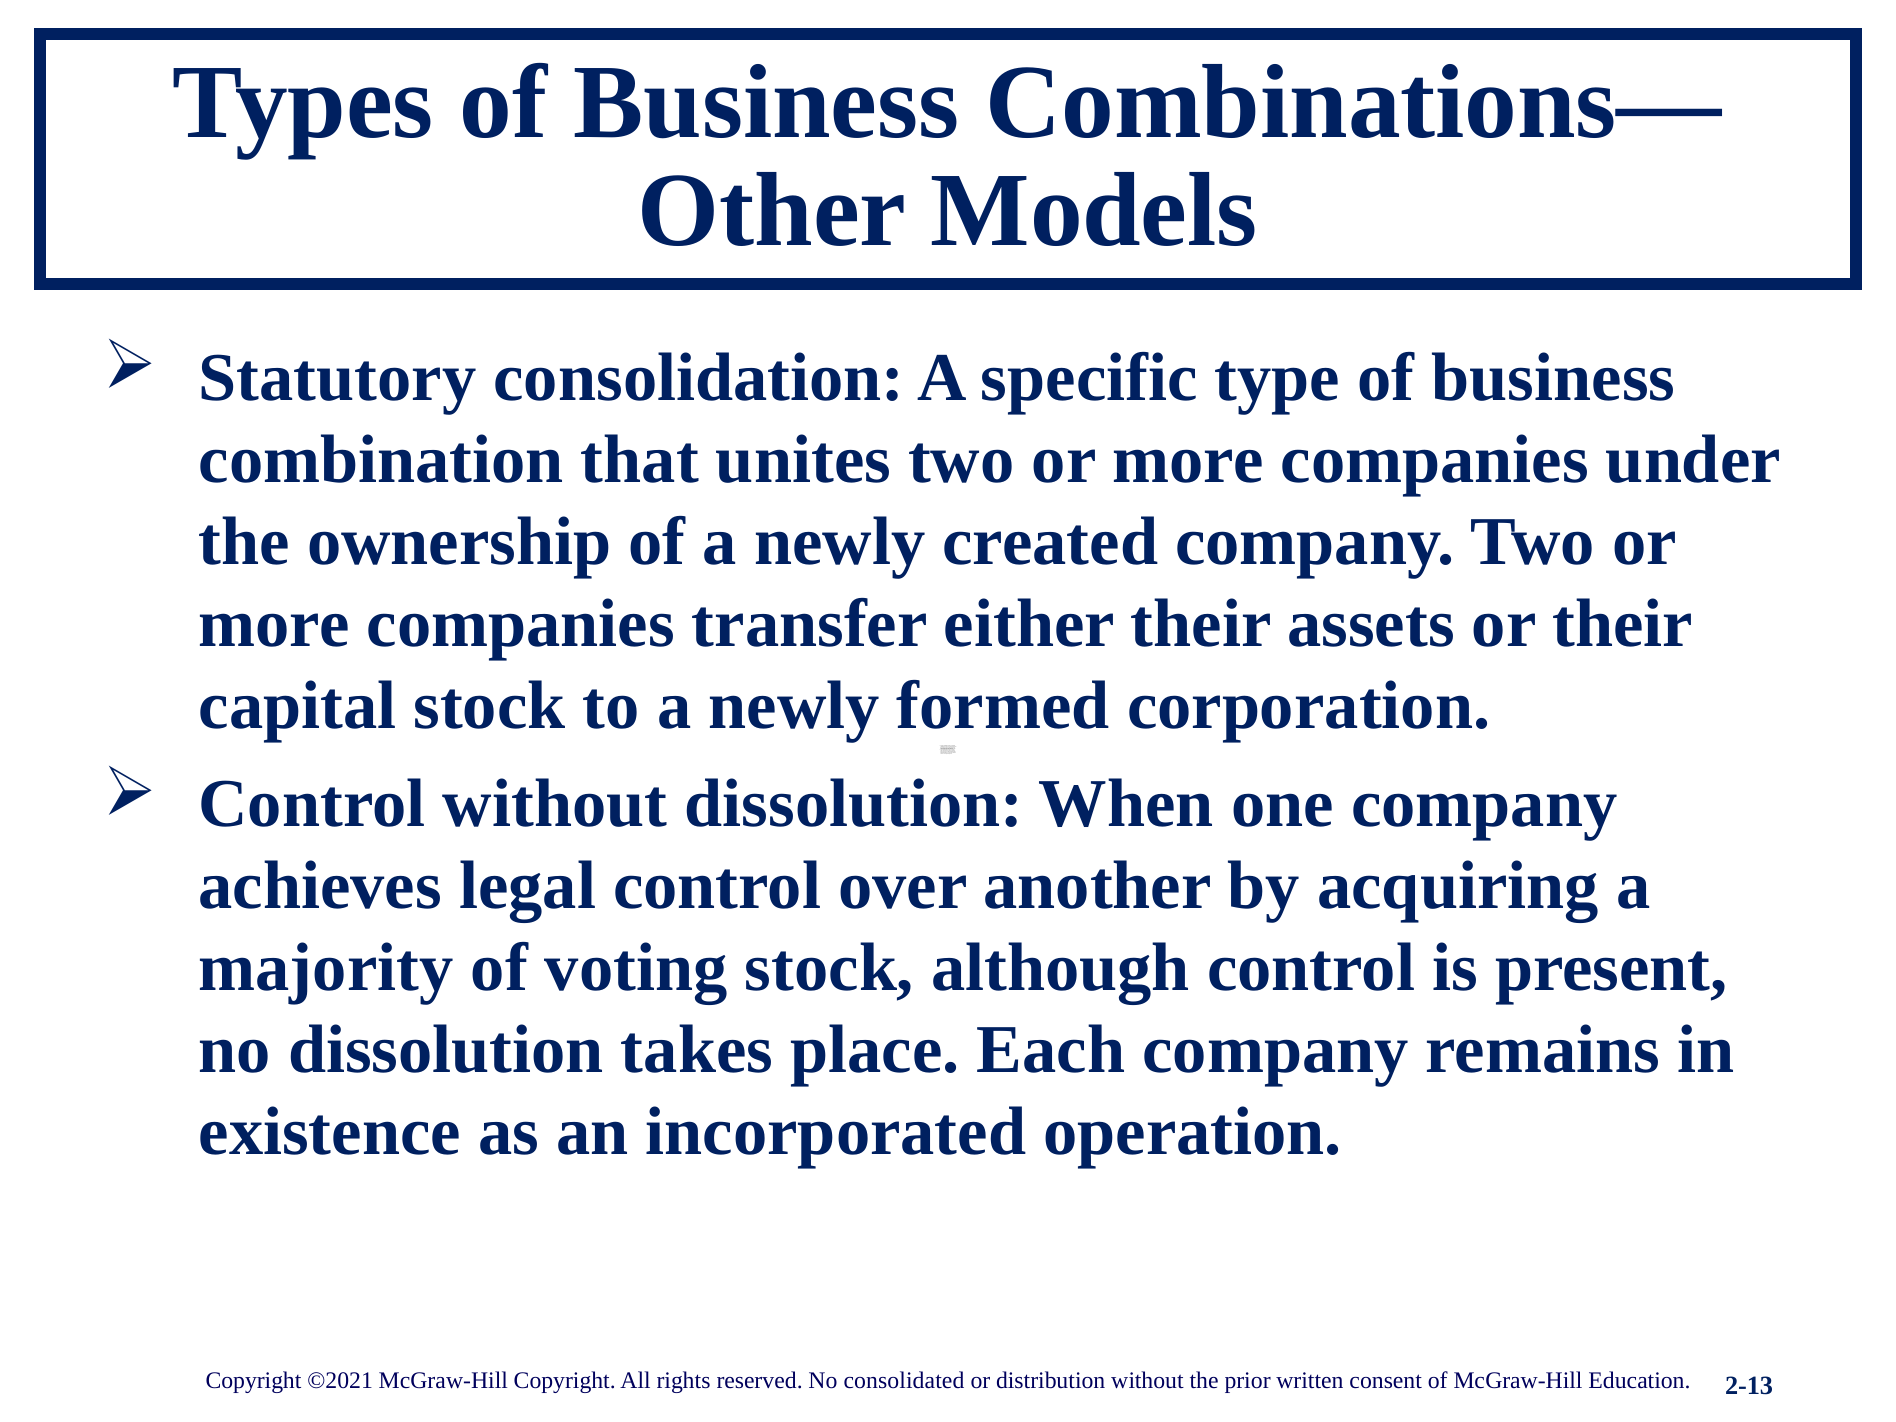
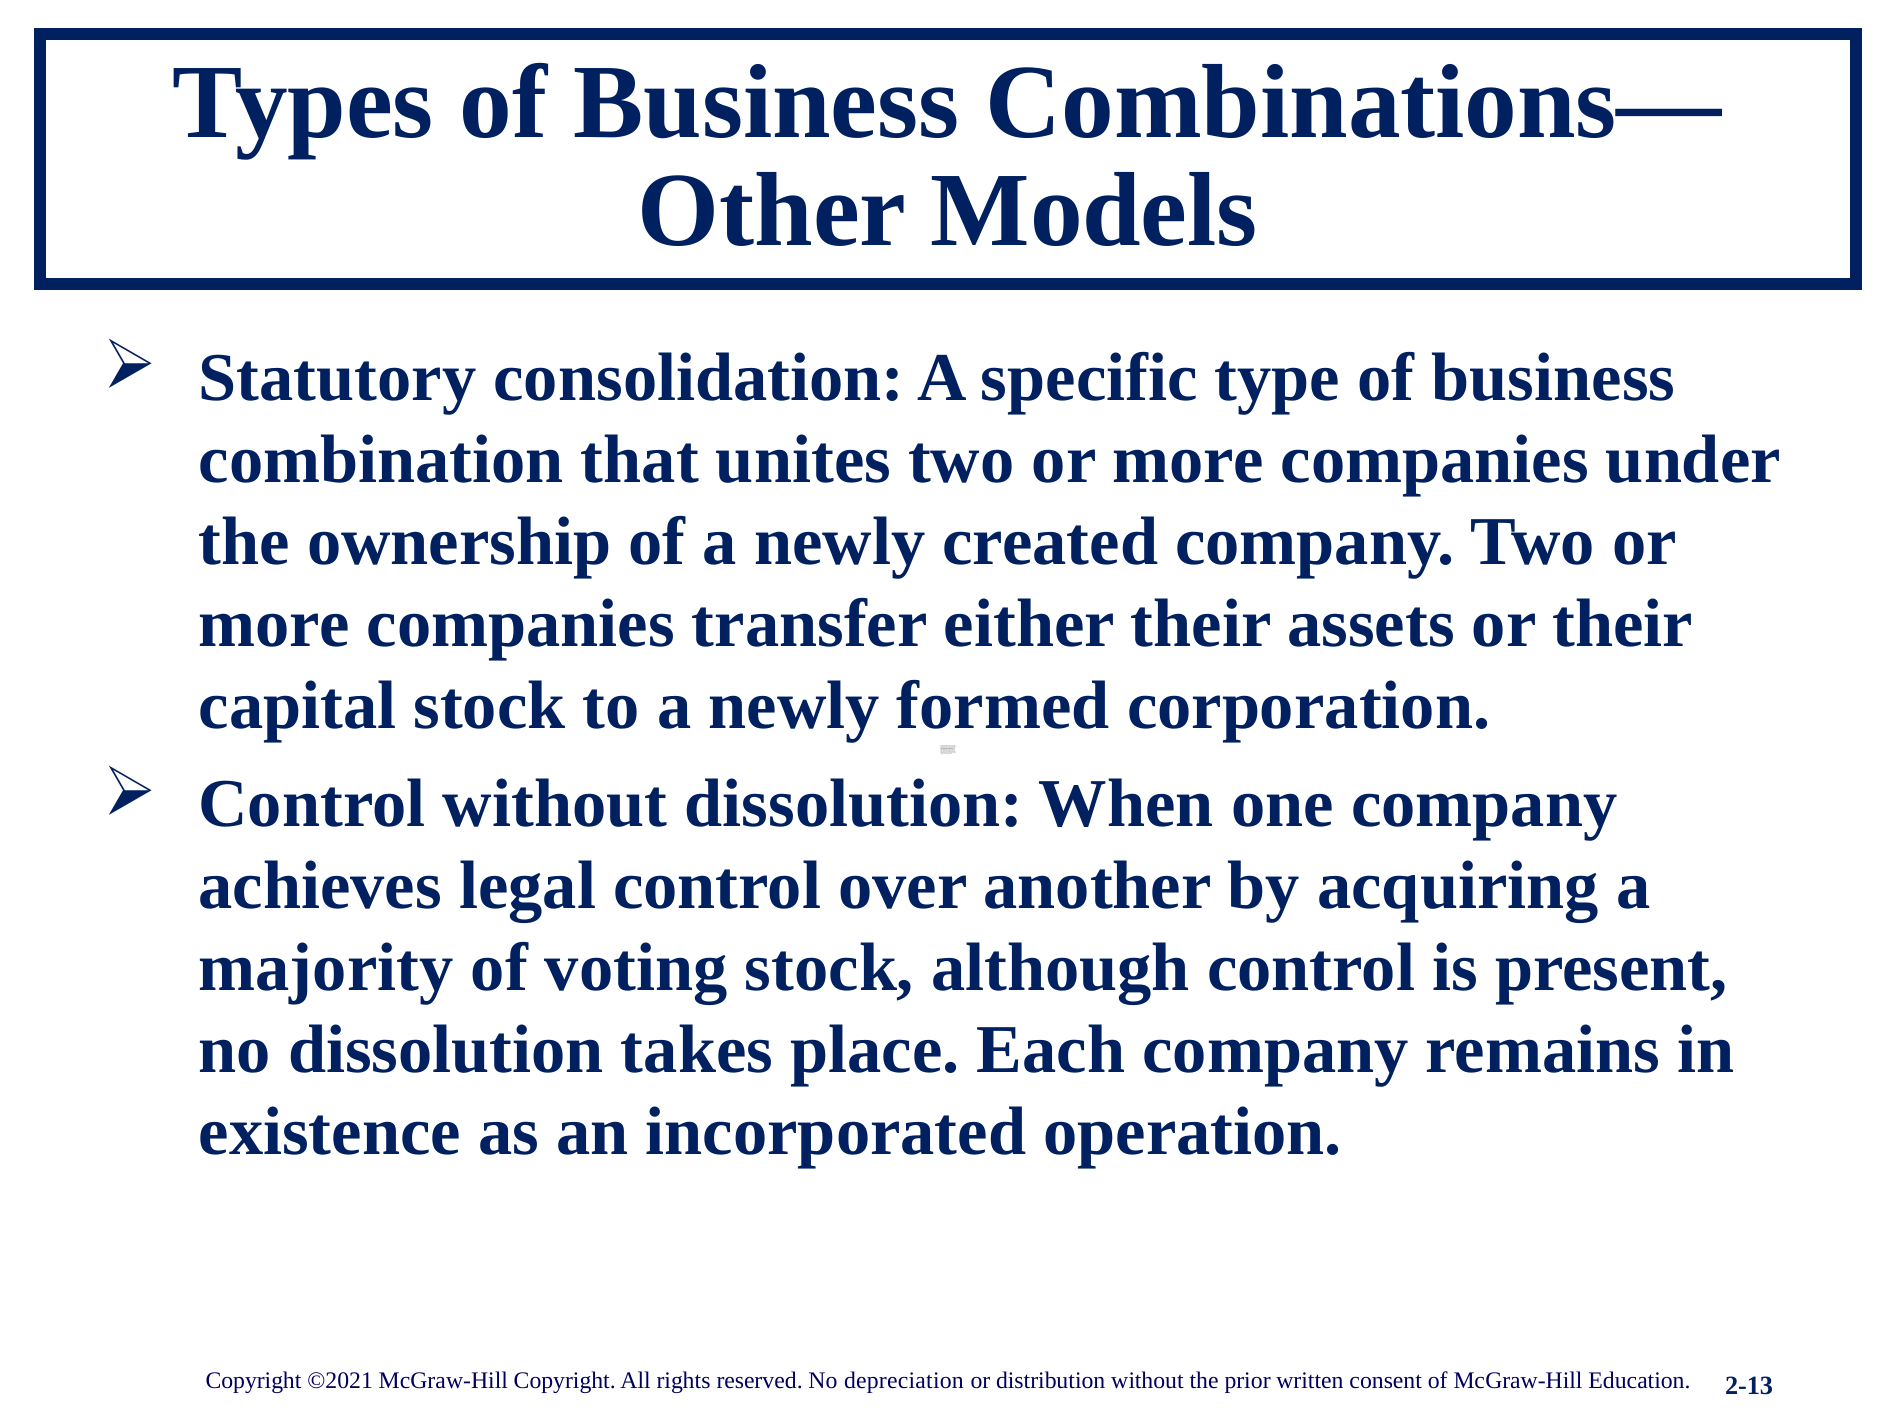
consolidated: consolidated -> depreciation
